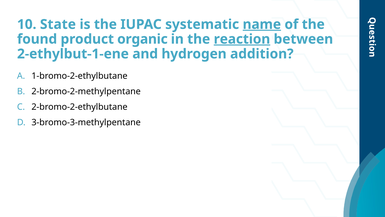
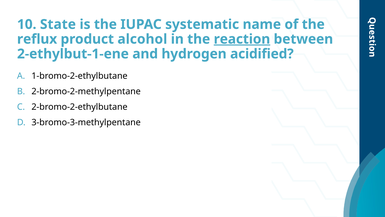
name underline: present -> none
found: found -> reflux
organic: organic -> alcohol
addition: addition -> acidified
